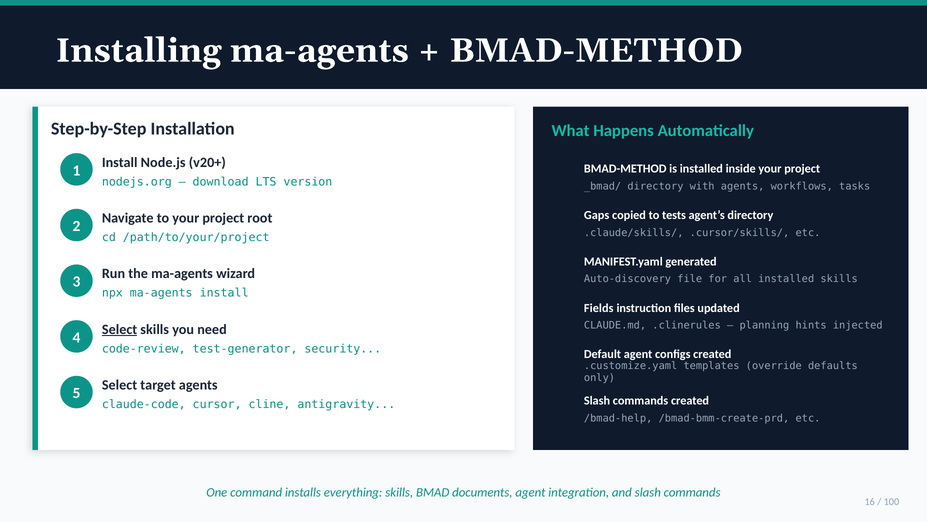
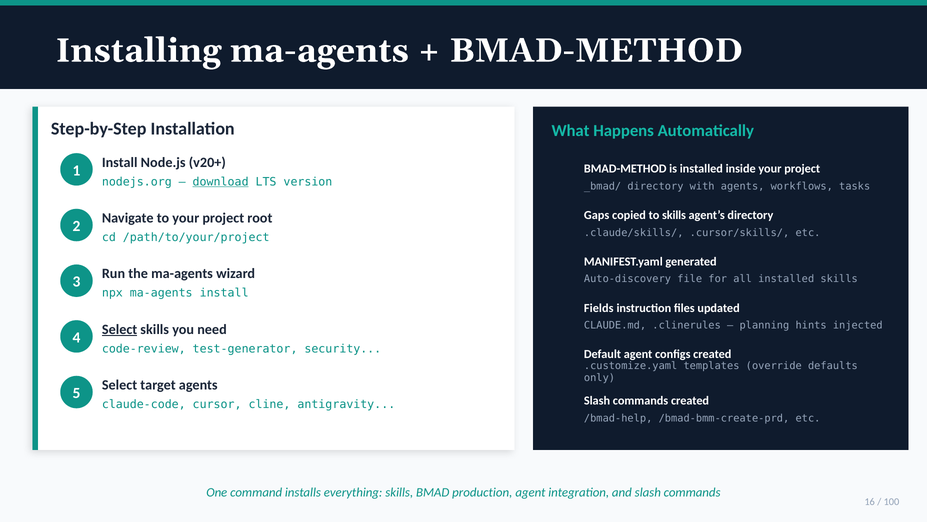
download underline: none -> present
to tests: tests -> skills
documents: documents -> production
